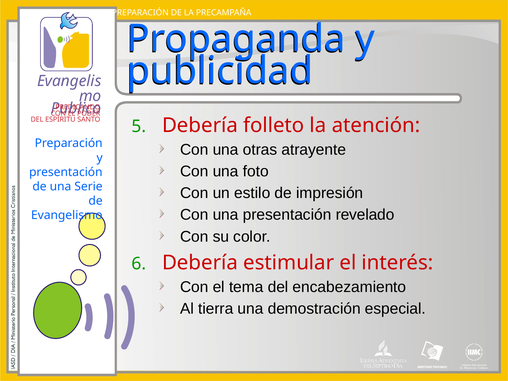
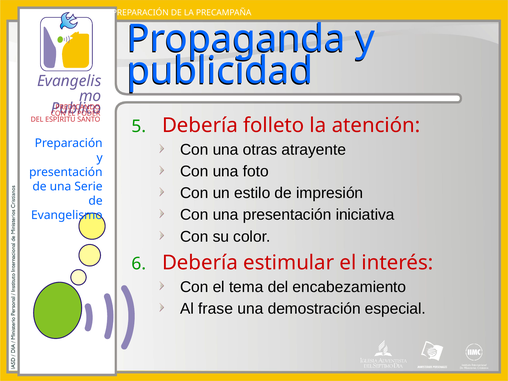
revelado: revelado -> iniciativa
tierra: tierra -> frase
